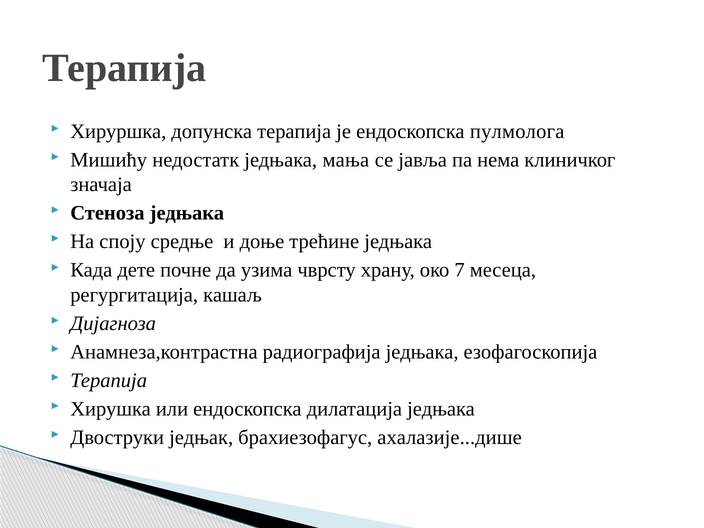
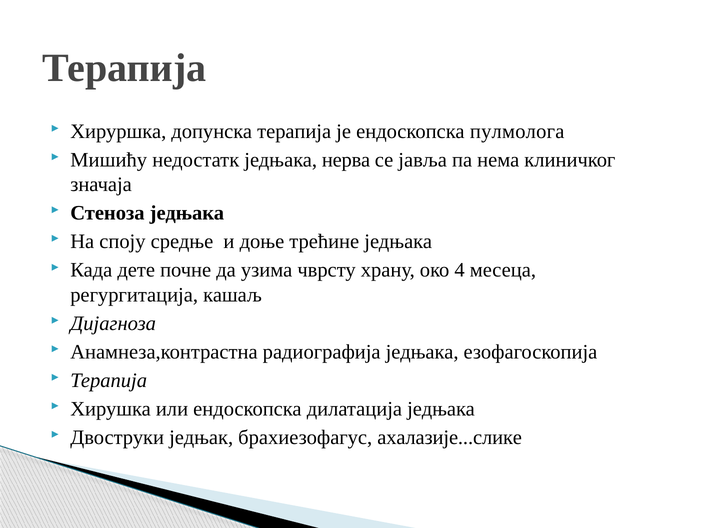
мања: мања -> нерва
7: 7 -> 4
ахалазије...дише: ахалазије...дише -> ахалазије...слике
